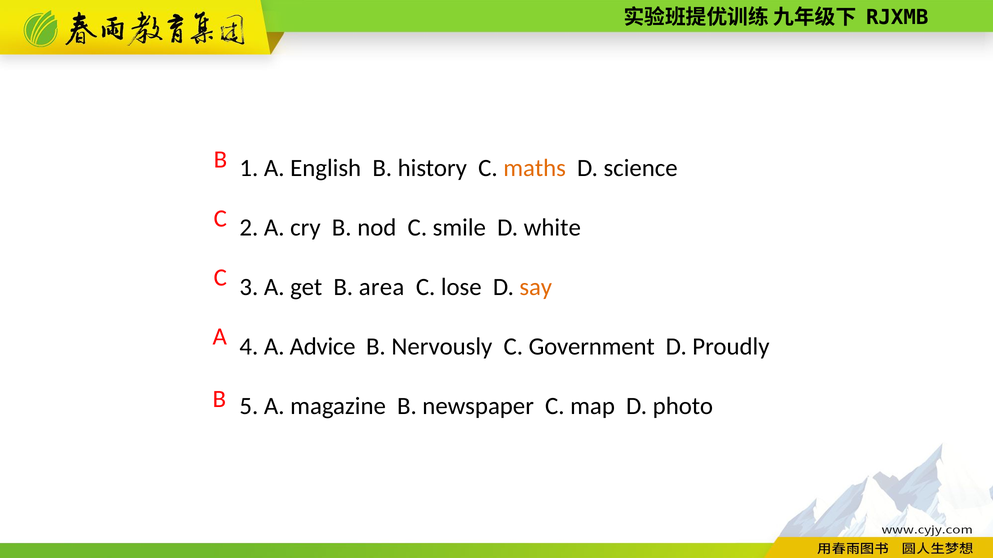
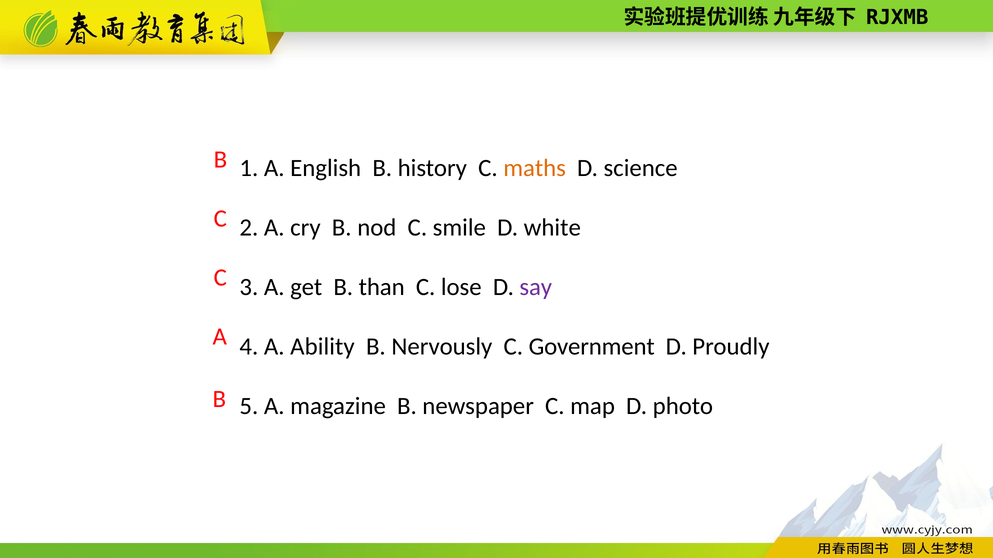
area: area -> than
say colour: orange -> purple
Advice: Advice -> Ability
